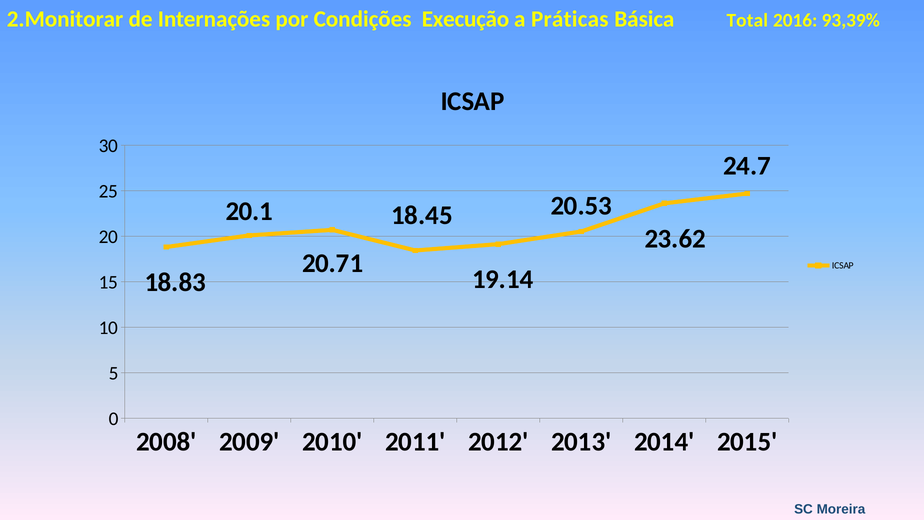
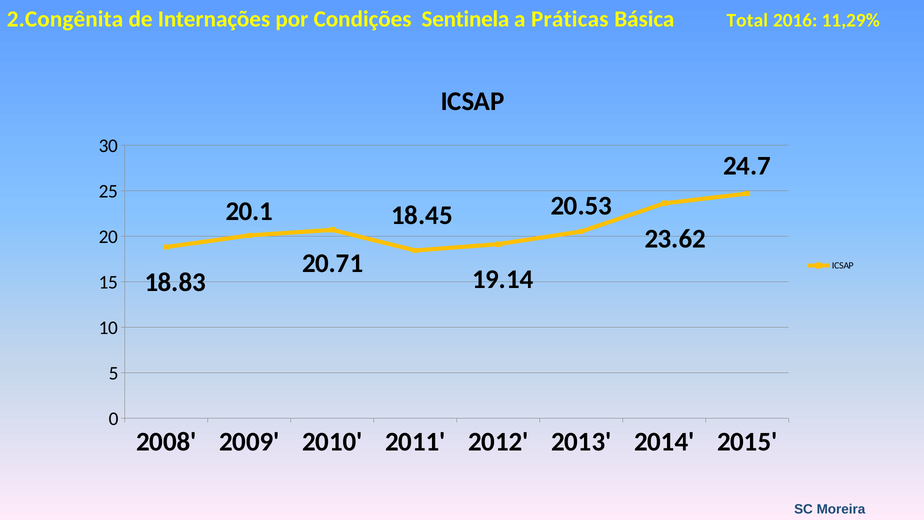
2.Monitorar: 2.Monitorar -> 2.Congênita
Execução: Execução -> Sentinela
93,39%: 93,39% -> 11,29%
